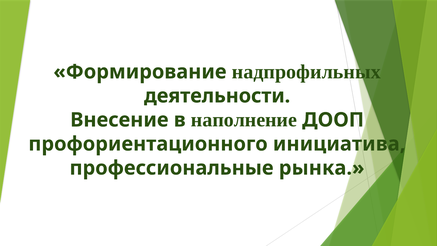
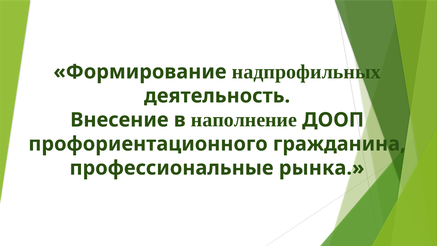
деятельности: деятельности -> деятельность
инициатива: инициатива -> гражданина
